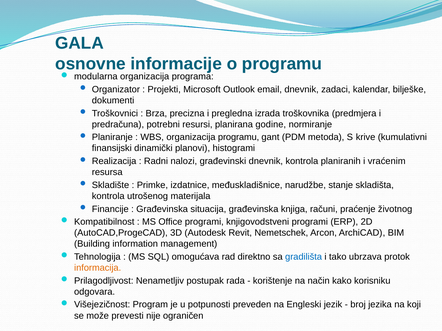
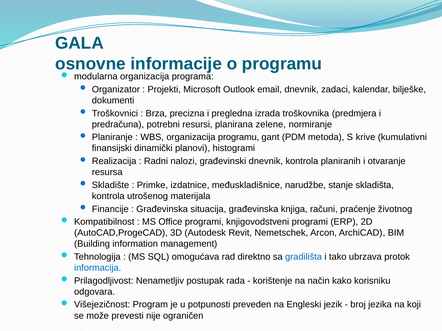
godine: godine -> zelene
vraćenim: vraćenim -> otvaranje
informacija colour: orange -> blue
